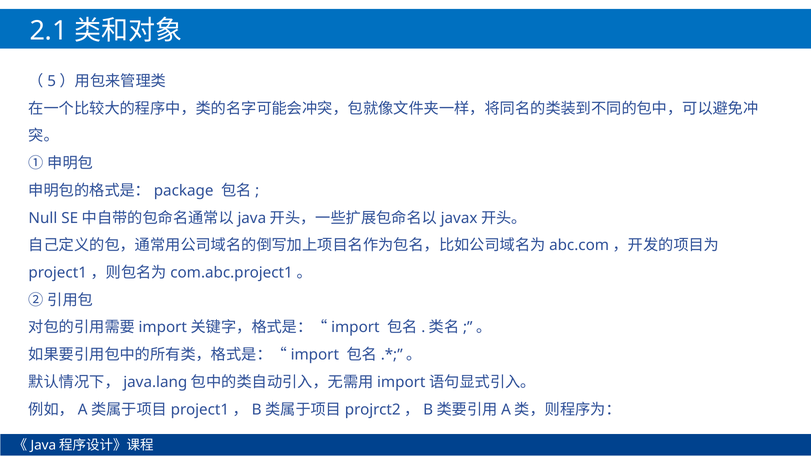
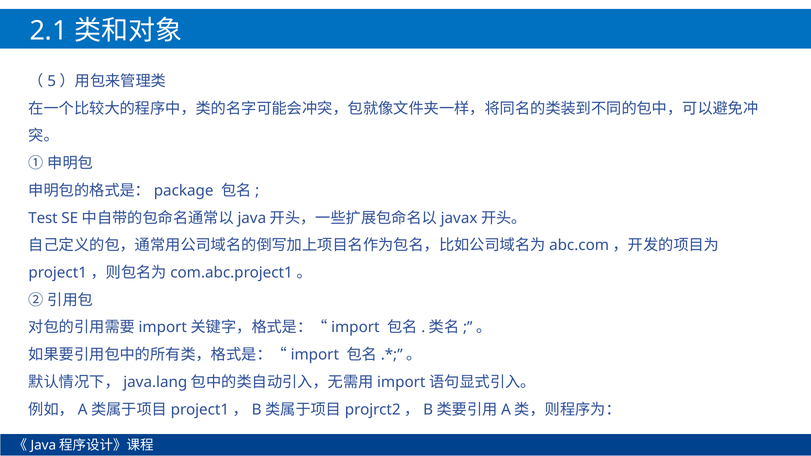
Null: Null -> Test
